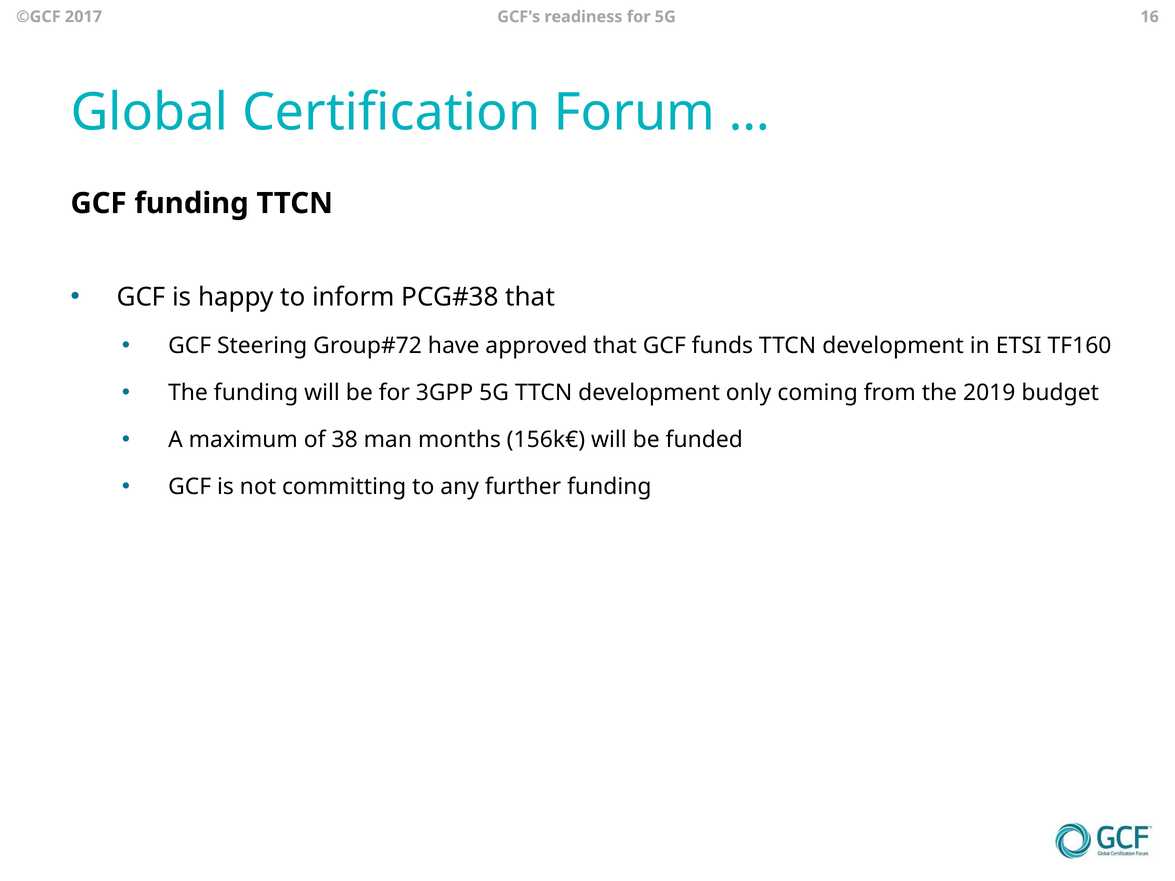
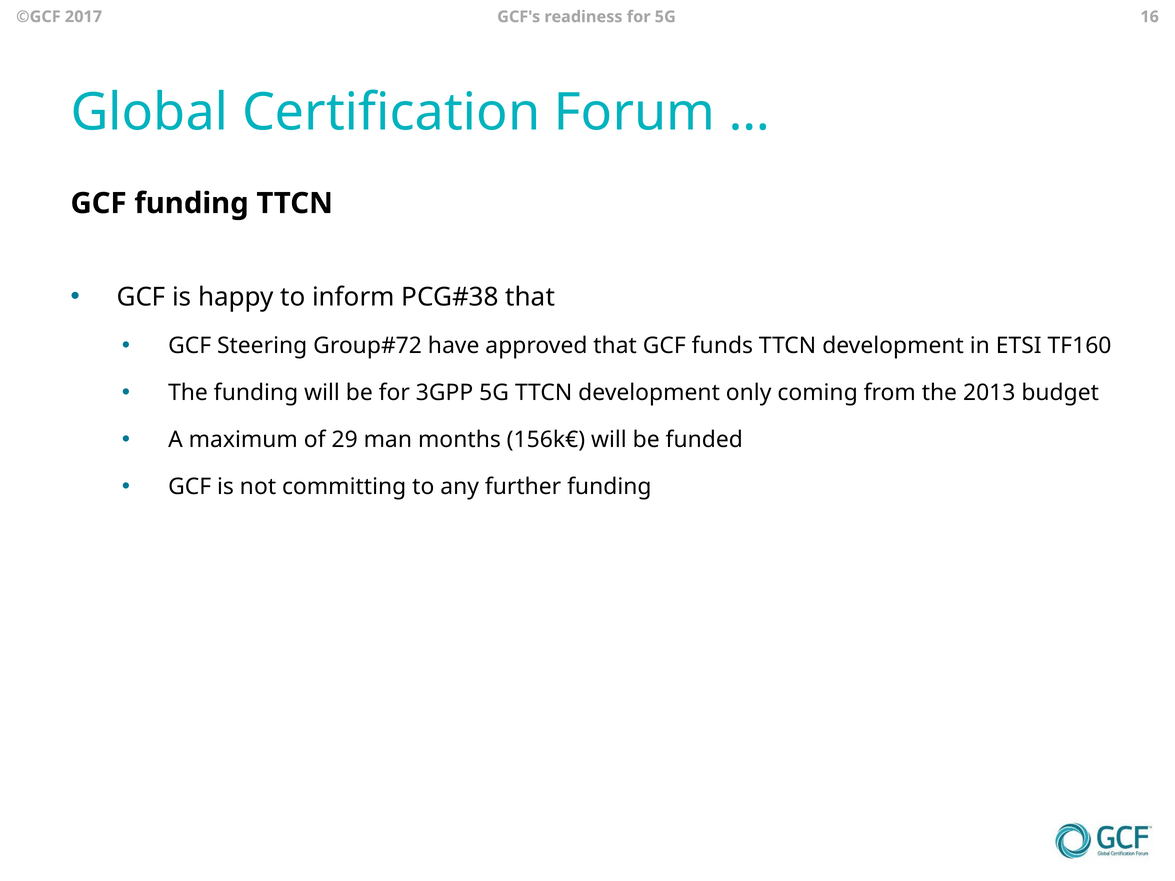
2019: 2019 -> 2013
38: 38 -> 29
